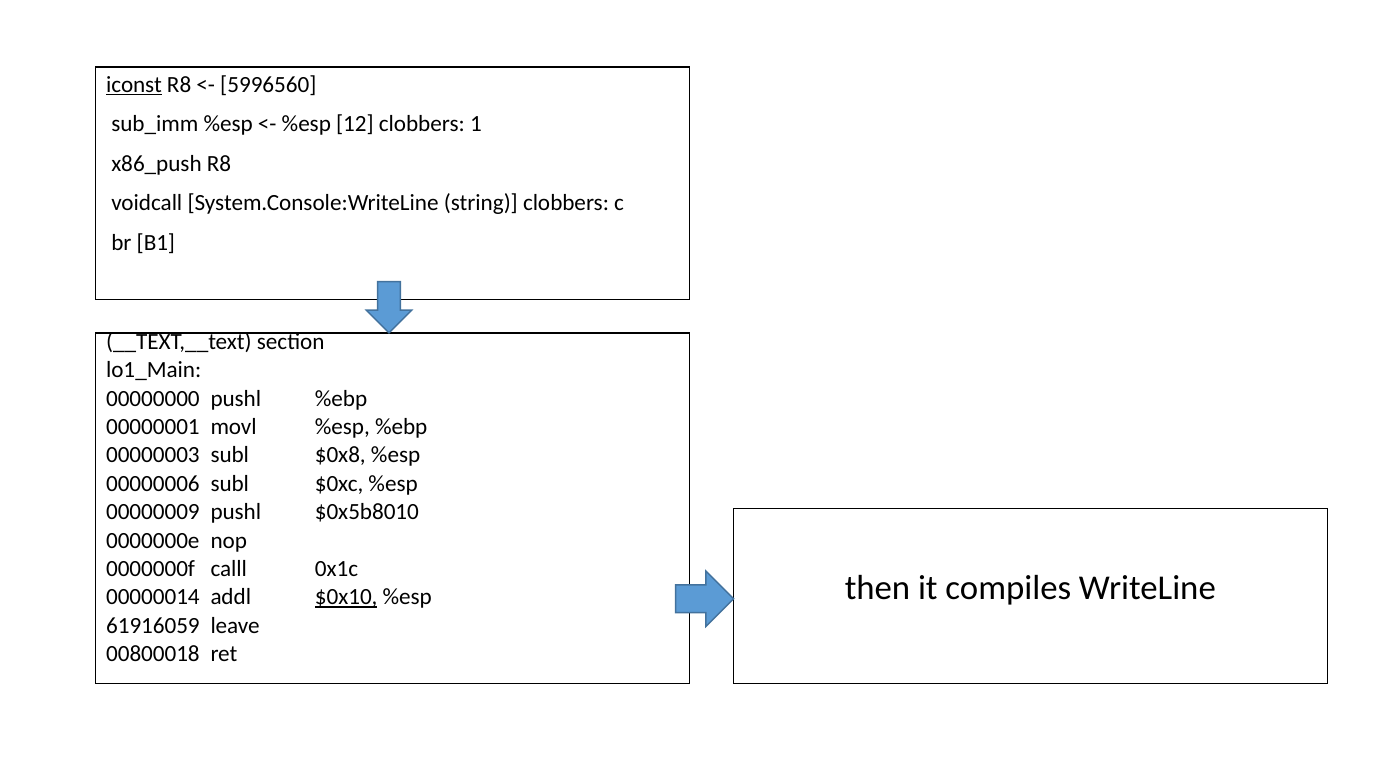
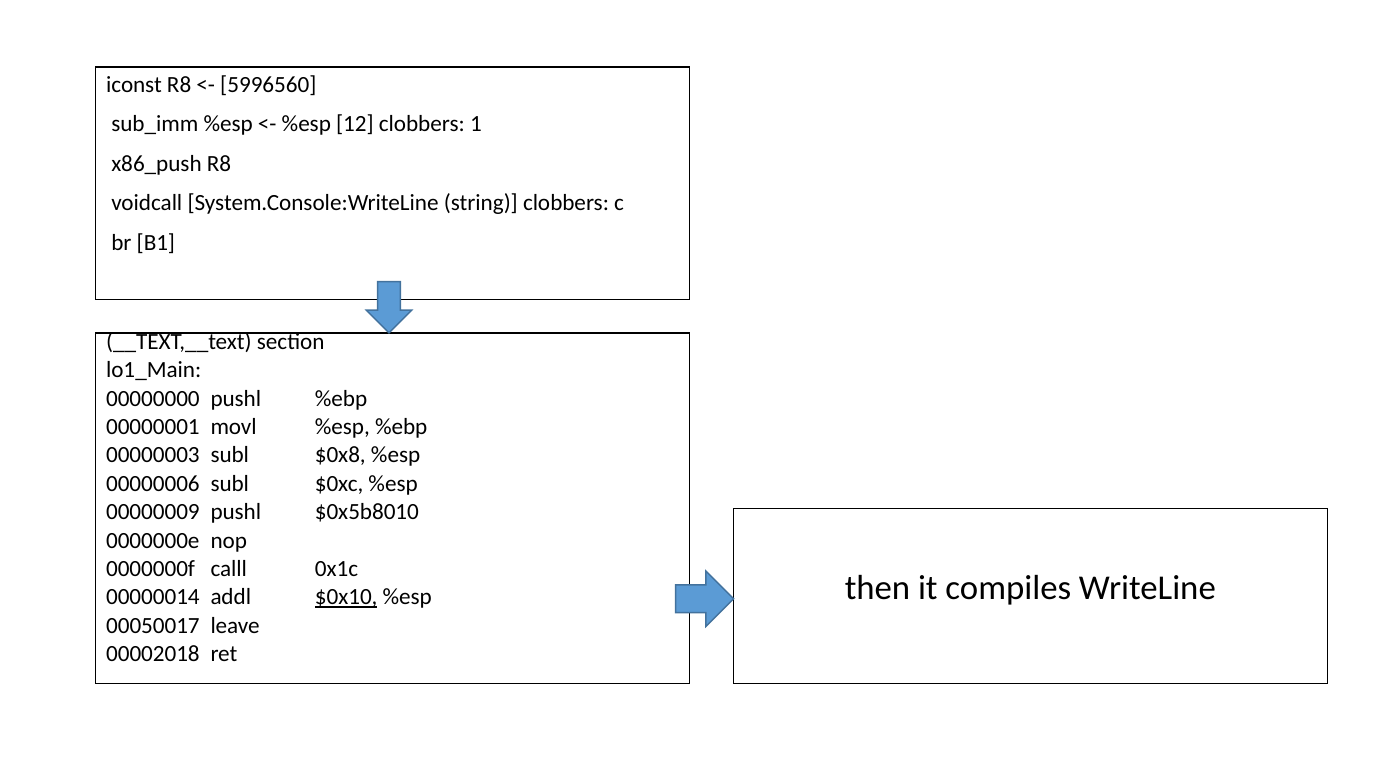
iconst underline: present -> none
61916059: 61916059 -> 00050017
00800018: 00800018 -> 00002018
